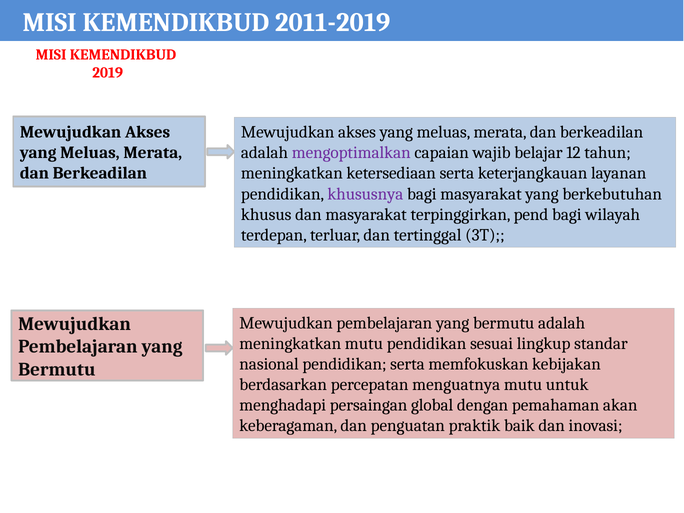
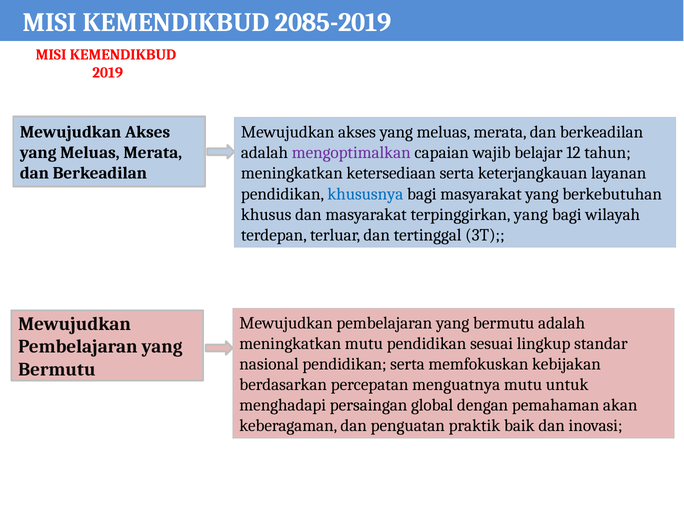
2011-2019: 2011-2019 -> 2085-2019
khususnya colour: purple -> blue
terpinggirkan pend: pend -> yang
